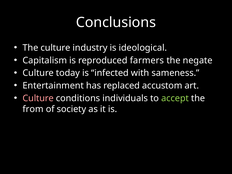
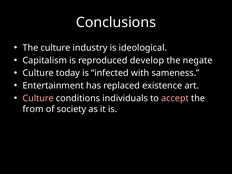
farmers: farmers -> develop
accustom: accustom -> existence
accept colour: light green -> pink
